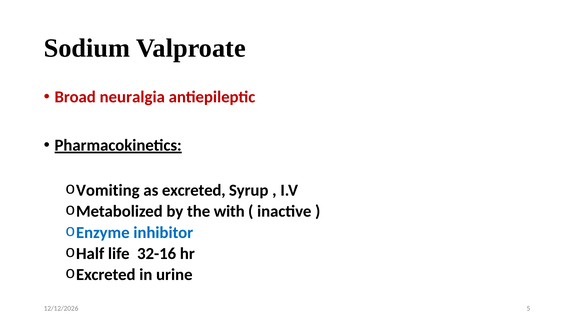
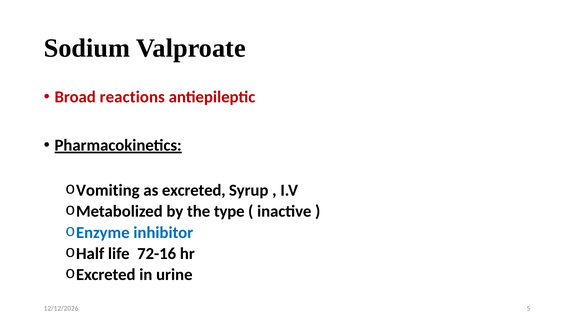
neuralgia: neuralgia -> reactions
with: with -> type
32-16: 32-16 -> 72-16
